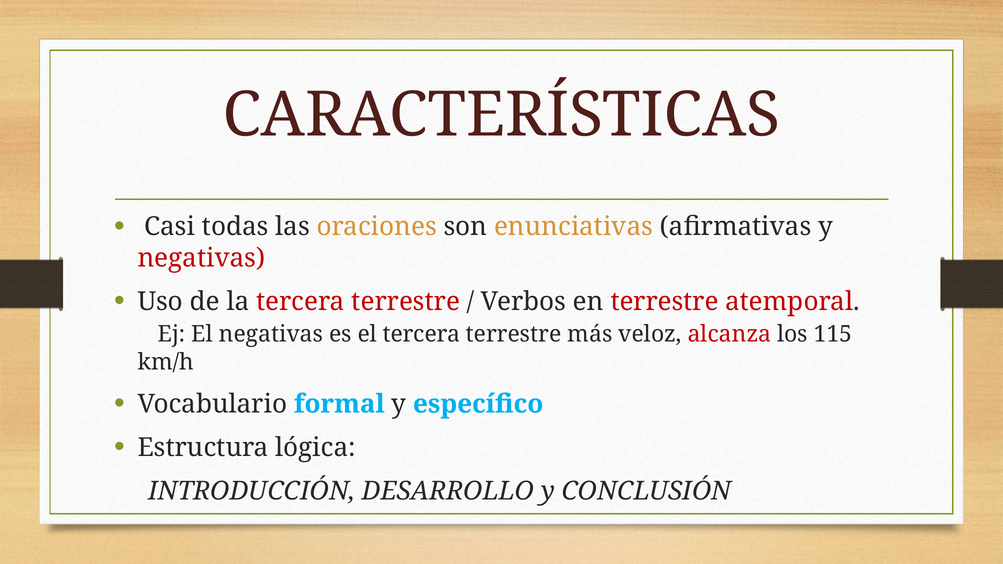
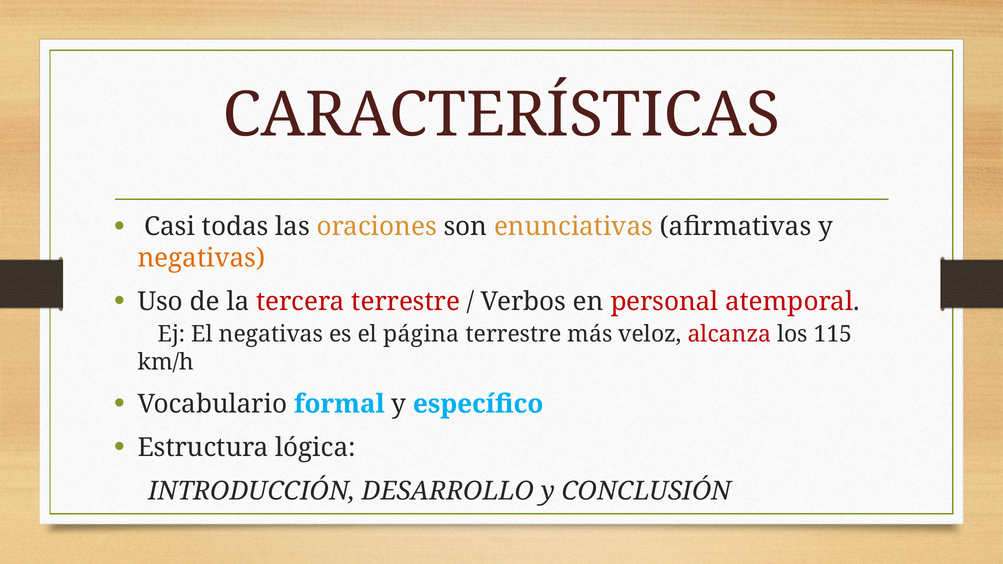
negativas at (201, 258) colour: red -> orange
en terrestre: terrestre -> personal
el tercera: tercera -> página
